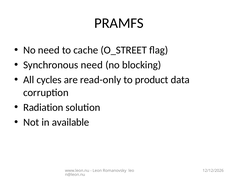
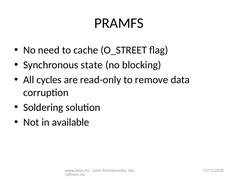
Synchronous need: need -> state
product: product -> remove
Radiation: Radiation -> Soldering
